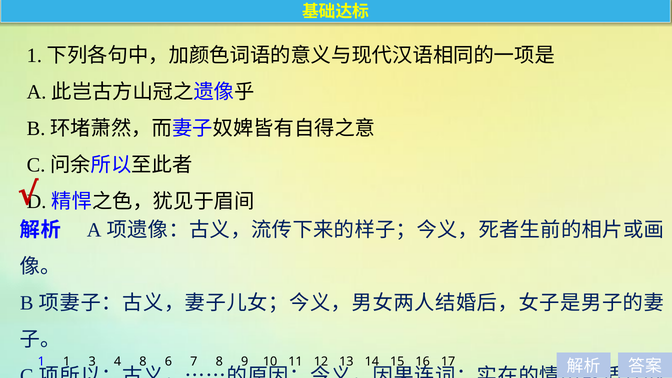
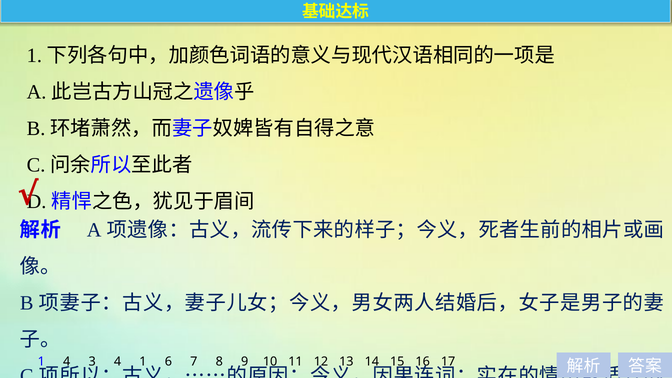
1 1: 1 -> 4
4 8: 8 -> 1
